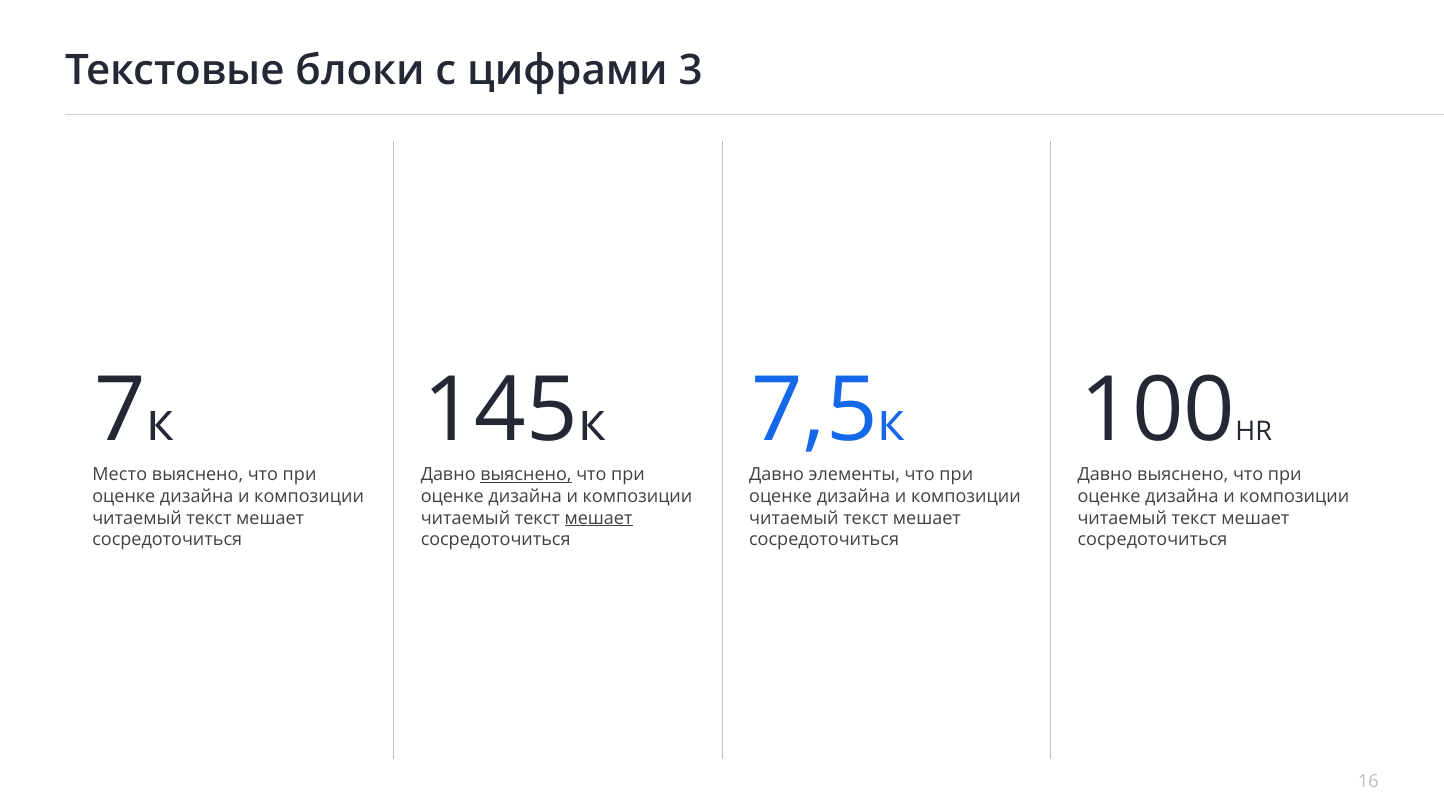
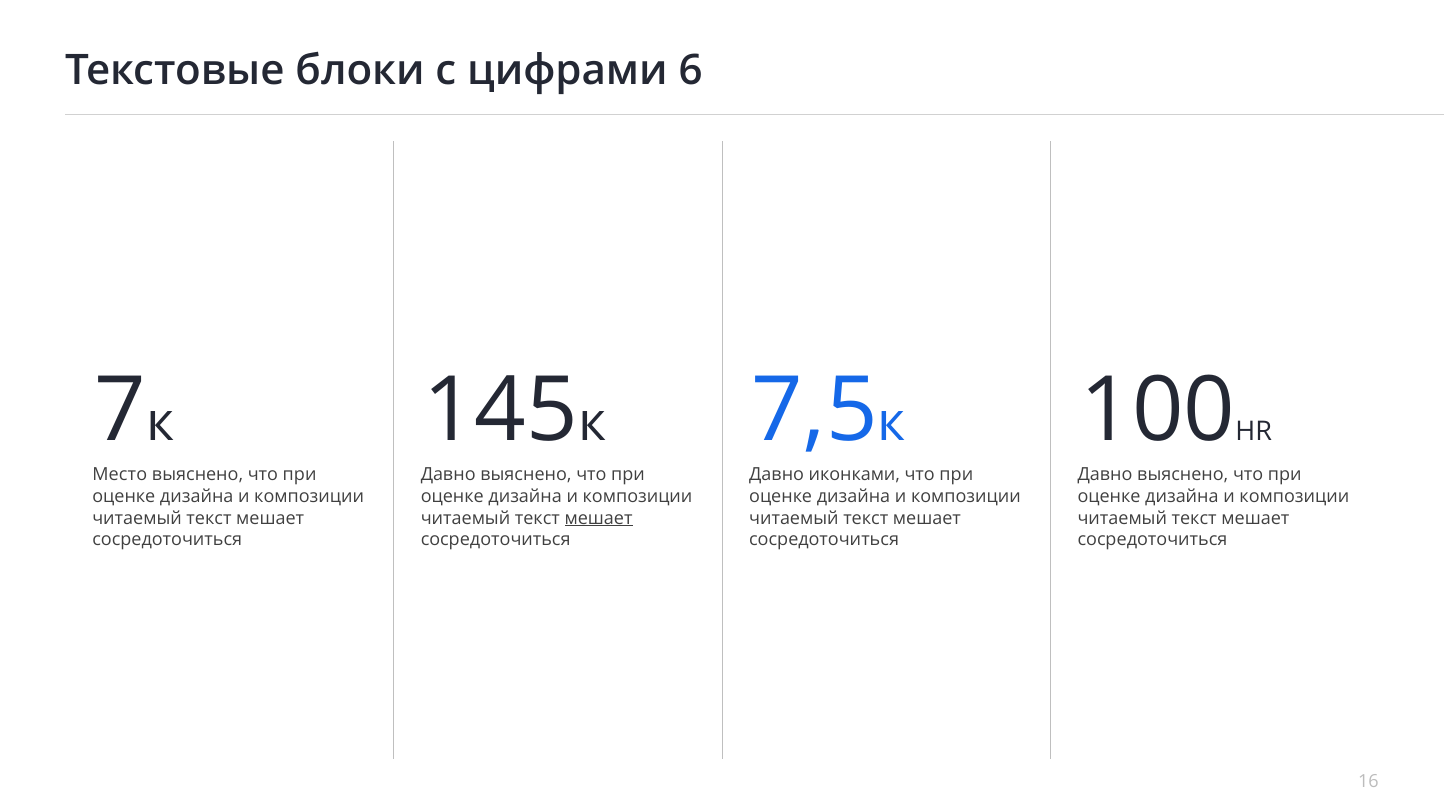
3: 3 -> 6
выяснено at (526, 475) underline: present -> none
элементы: элементы -> иконками
